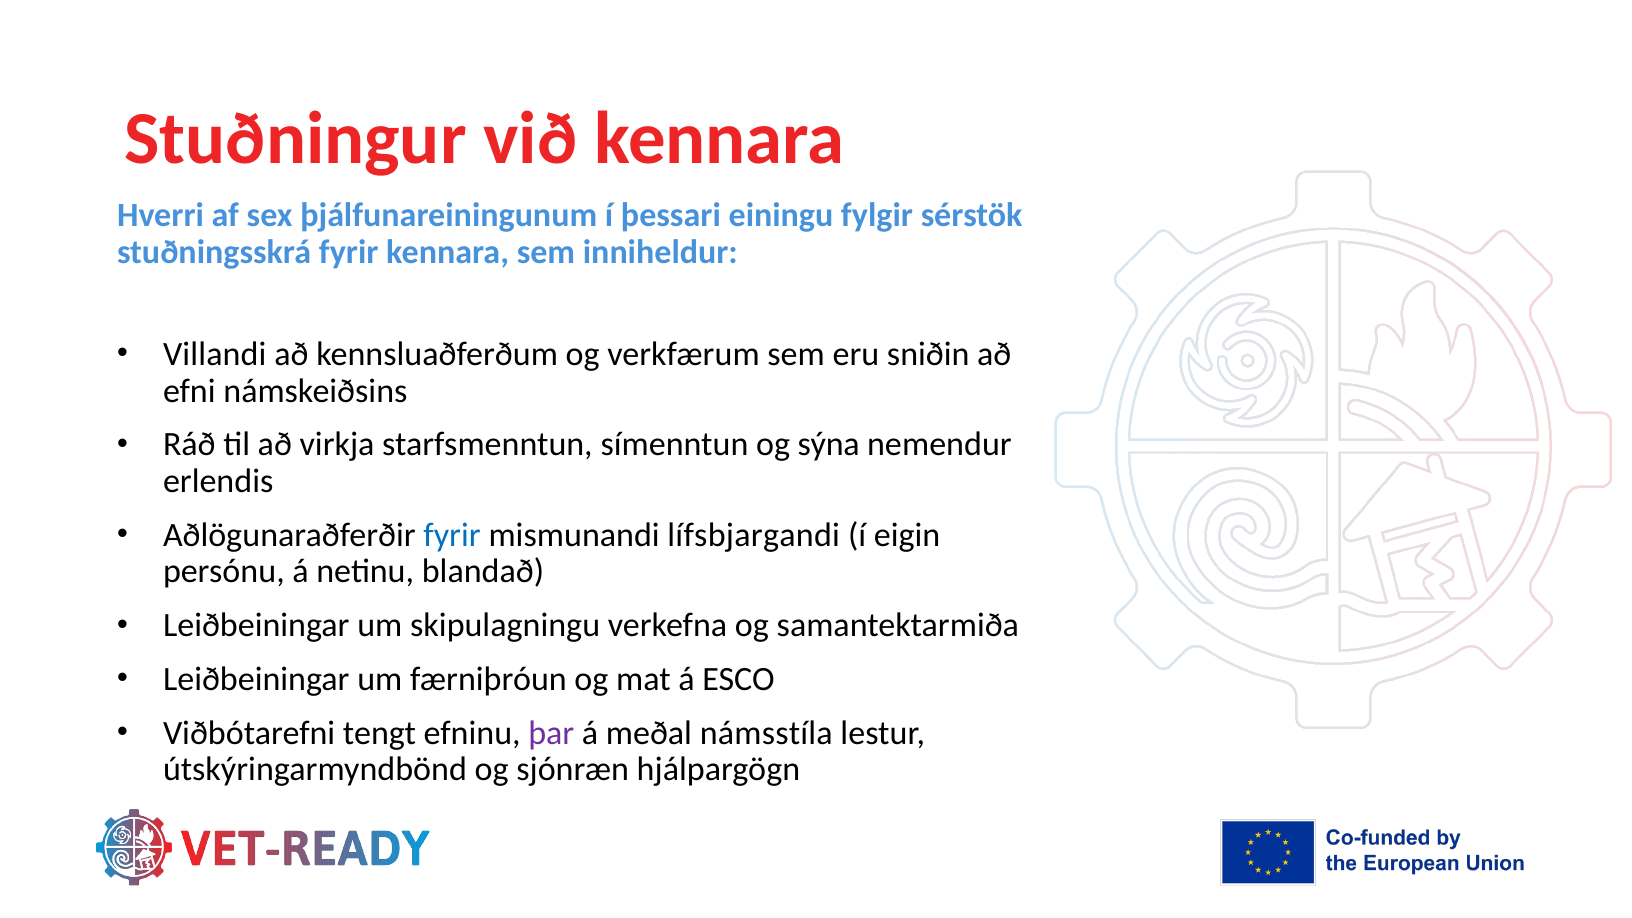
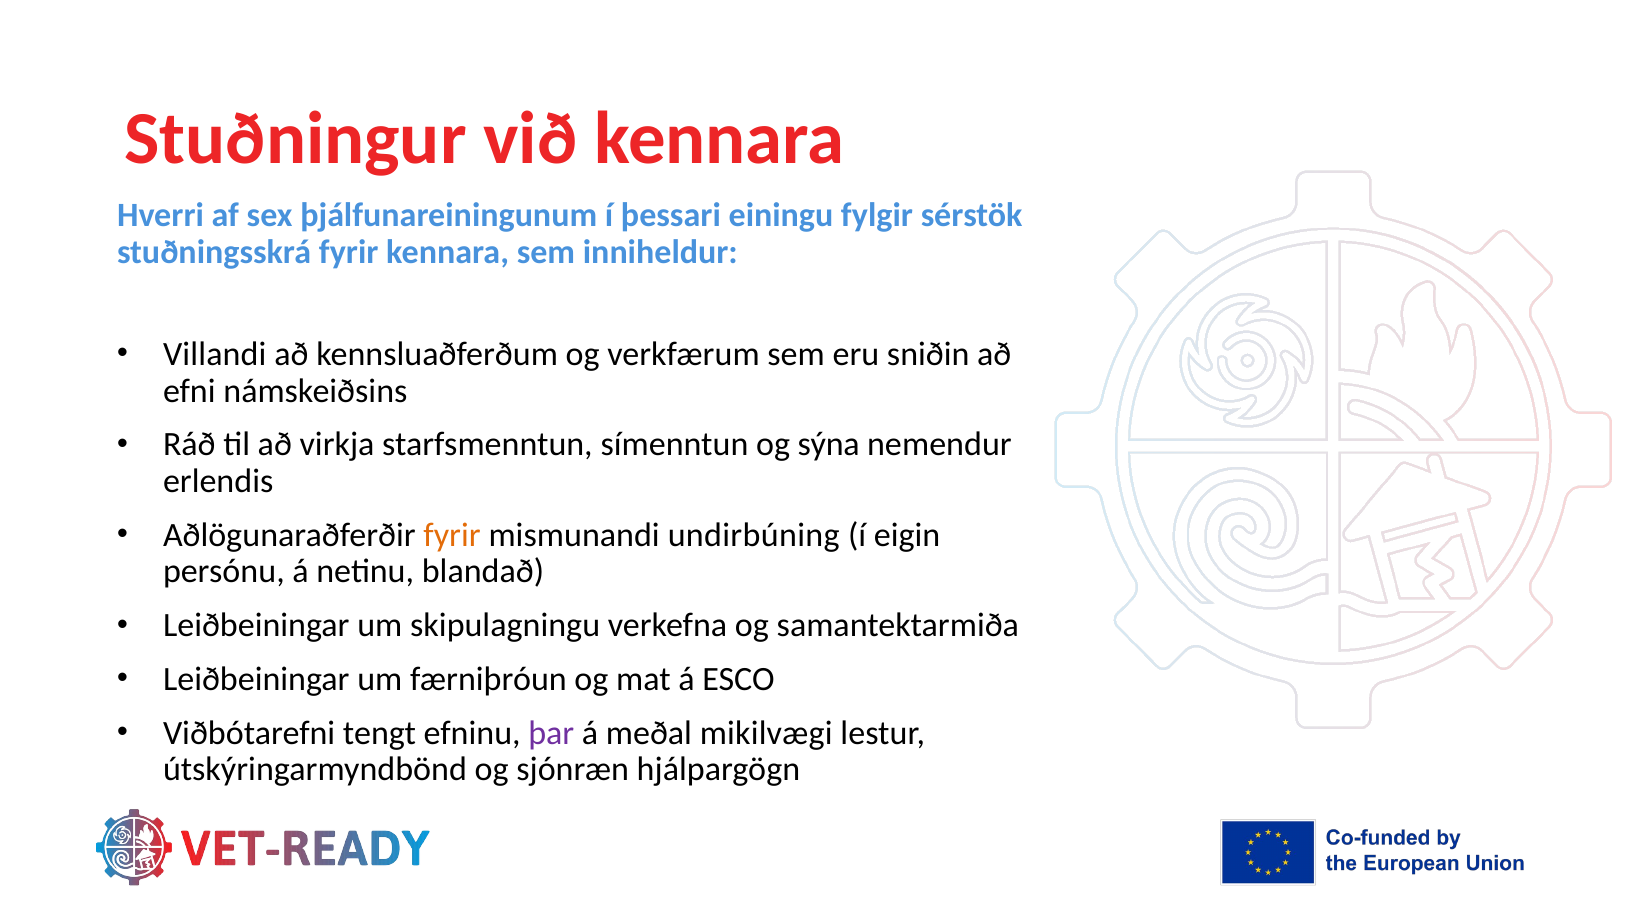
fyrir at (452, 535) colour: blue -> orange
lífsbjargandi: lífsbjargandi -> undirbúning
námsstíla: námsstíla -> mikilvægi
